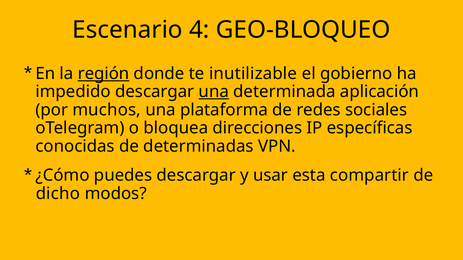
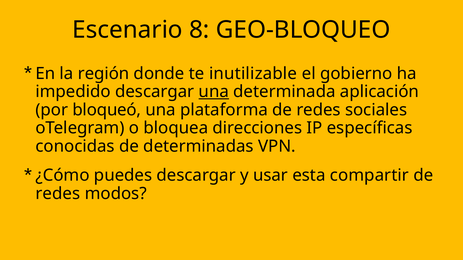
4: 4 -> 8
región underline: present -> none
muchos: muchos -> bloqueó
dicho at (58, 194): dicho -> redes
